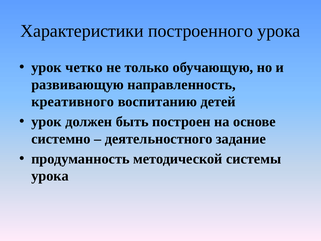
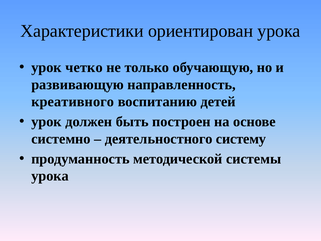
построенного: построенного -> ориентирован
задание: задание -> систему
